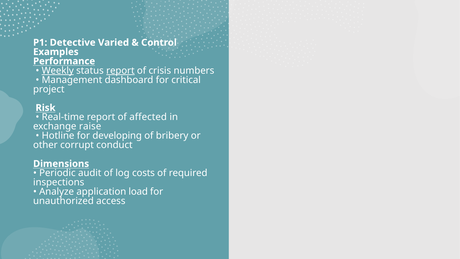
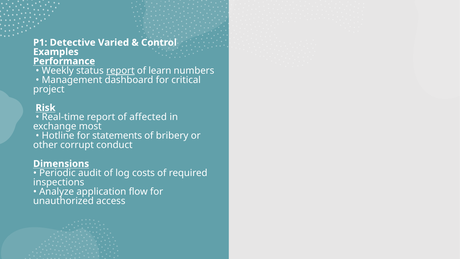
Weekly underline: present -> none
crisis: crisis -> learn
raise: raise -> most
developing: developing -> statements
load: load -> flow
